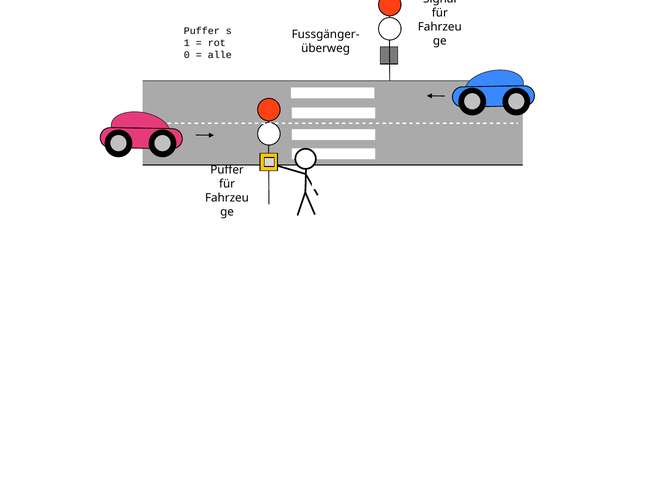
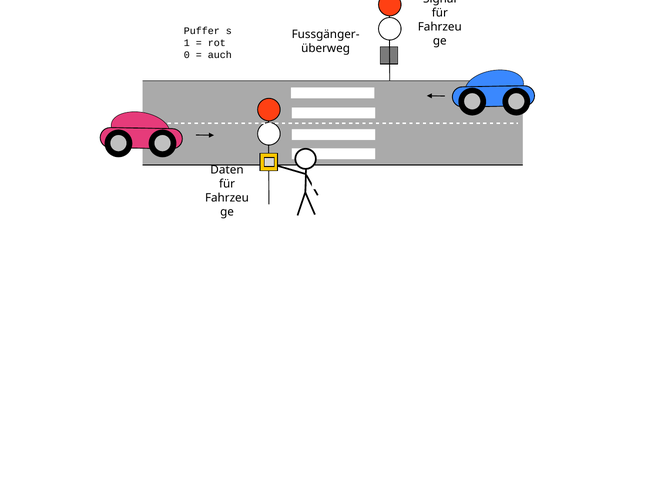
alle: alle -> auch
Puffer at (227, 170): Puffer -> Daten
